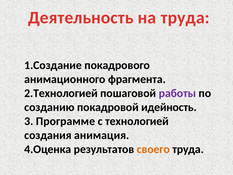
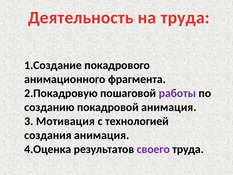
2.Технологией: 2.Технологией -> 2.Покадровую
покадровой идейность: идейность -> анимация
Программе: Программе -> Мотивация
своего colour: orange -> purple
